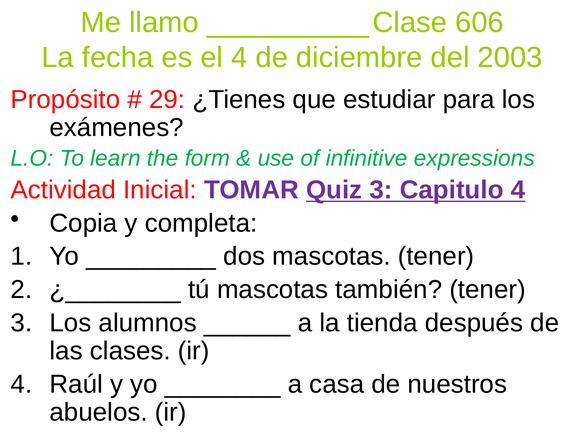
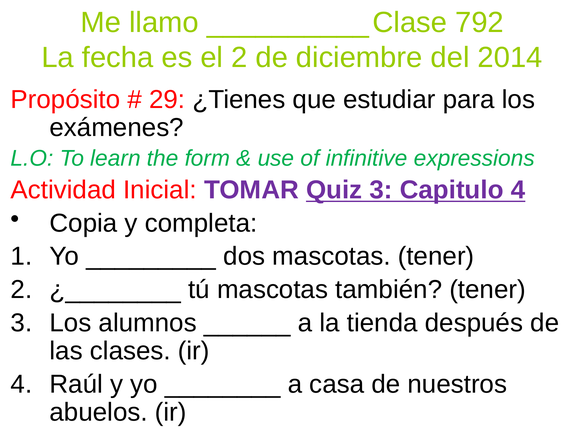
606: 606 -> 792
el 4: 4 -> 2
2003: 2003 -> 2014
